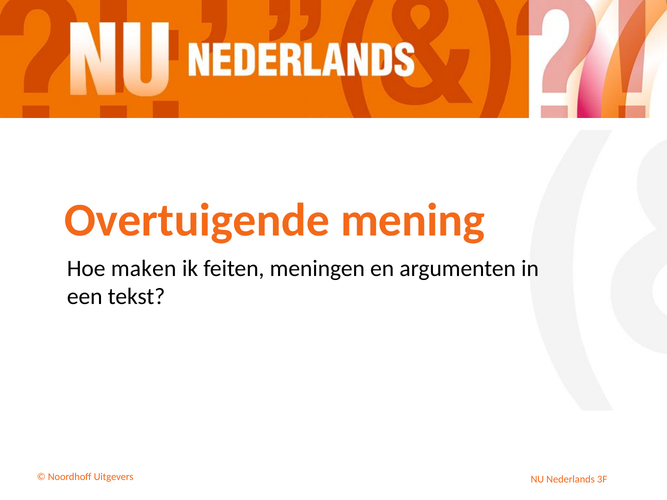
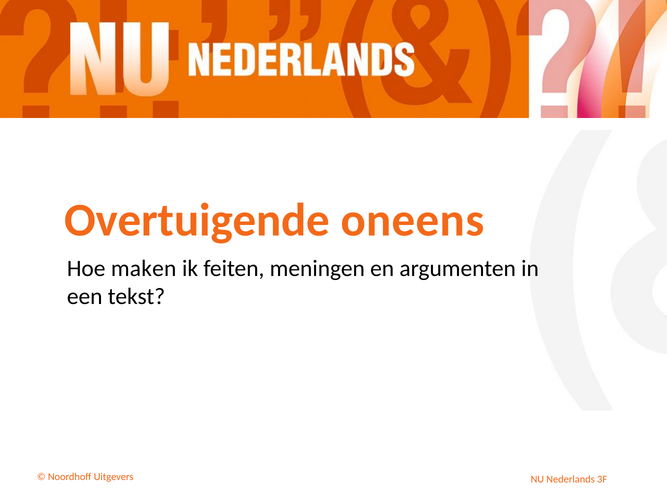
mening: mening -> oneens
